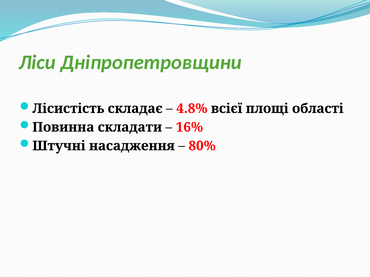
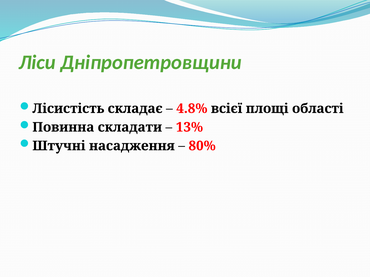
16%: 16% -> 13%
